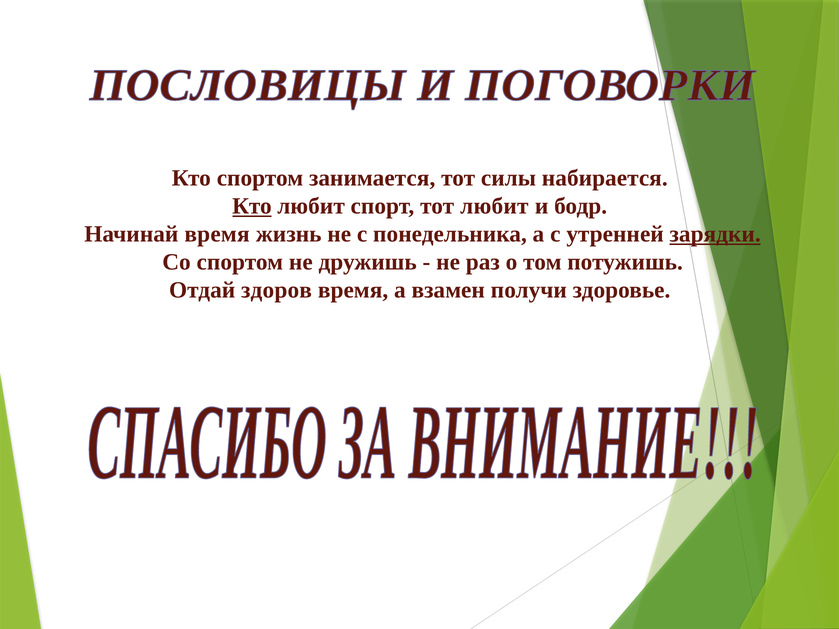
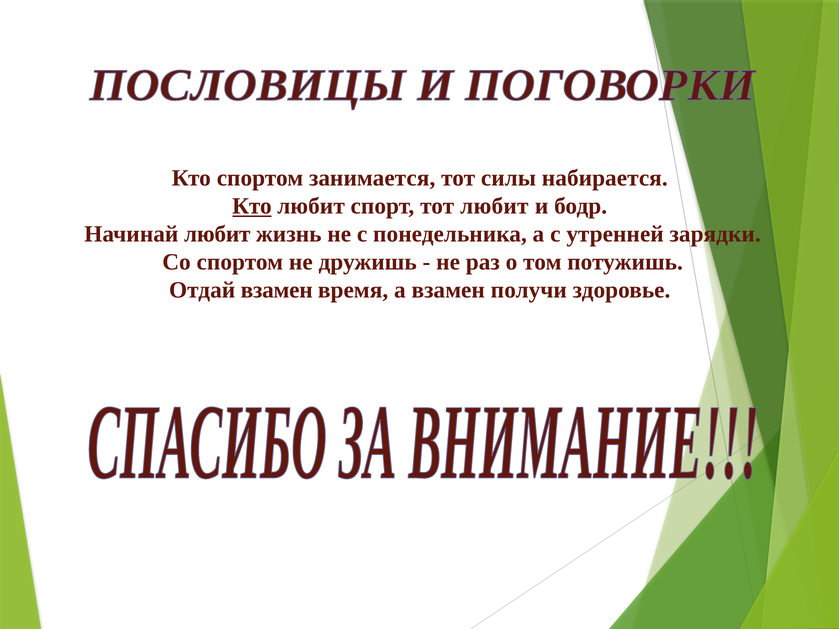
Начинай время: время -> любит
зарядки underline: present -> none
Отдай здоров: здоров -> взамен
